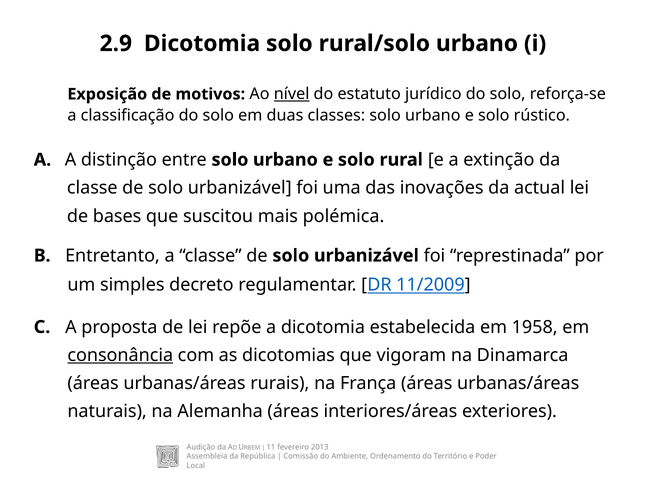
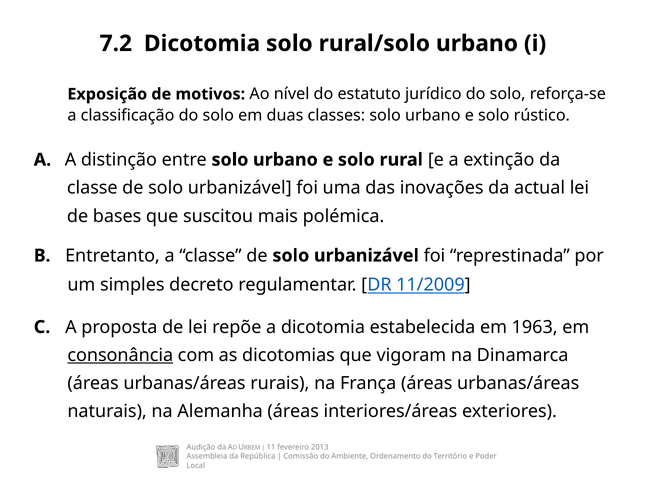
2.9: 2.9 -> 7.2
nível underline: present -> none
1958: 1958 -> 1963
